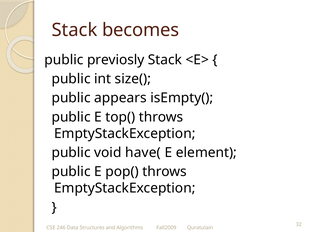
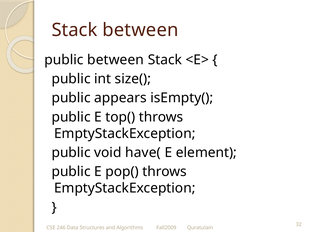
Stack becomes: becomes -> between
public previosly: previosly -> between
